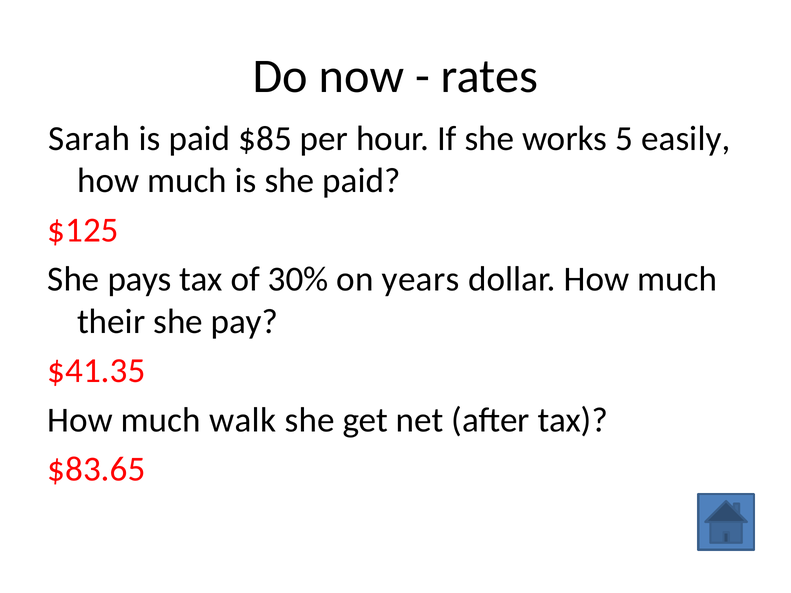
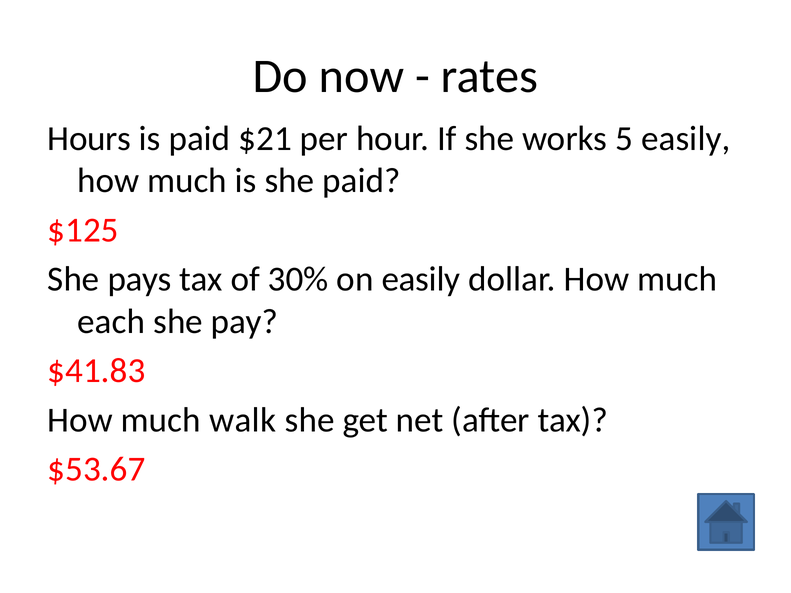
Sarah: Sarah -> Hours
$85: $85 -> $21
on years: years -> easily
their: their -> each
$41.35: $41.35 -> $41.83
$83.65: $83.65 -> $53.67
